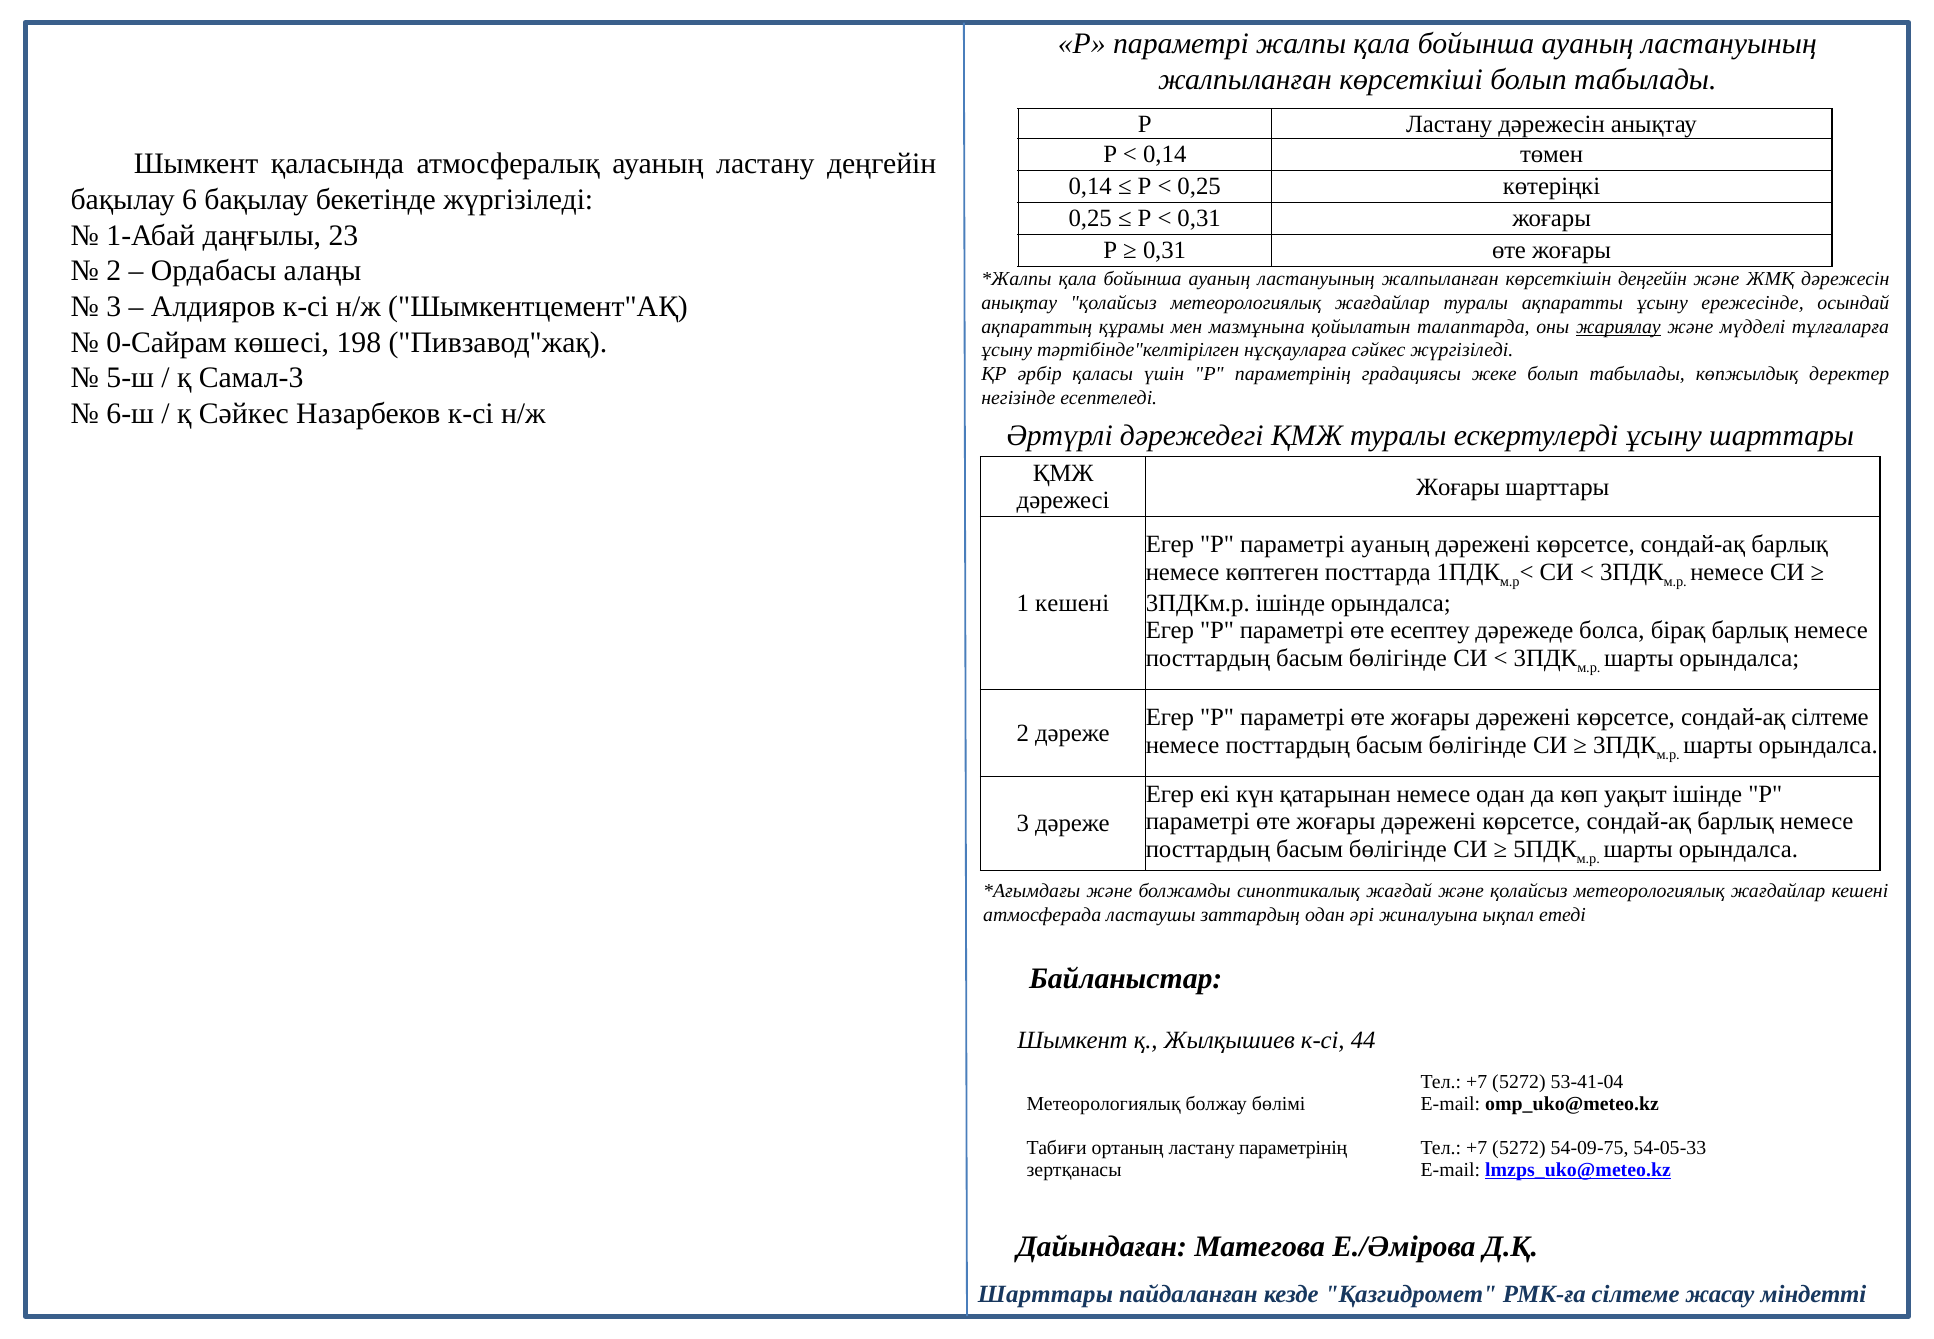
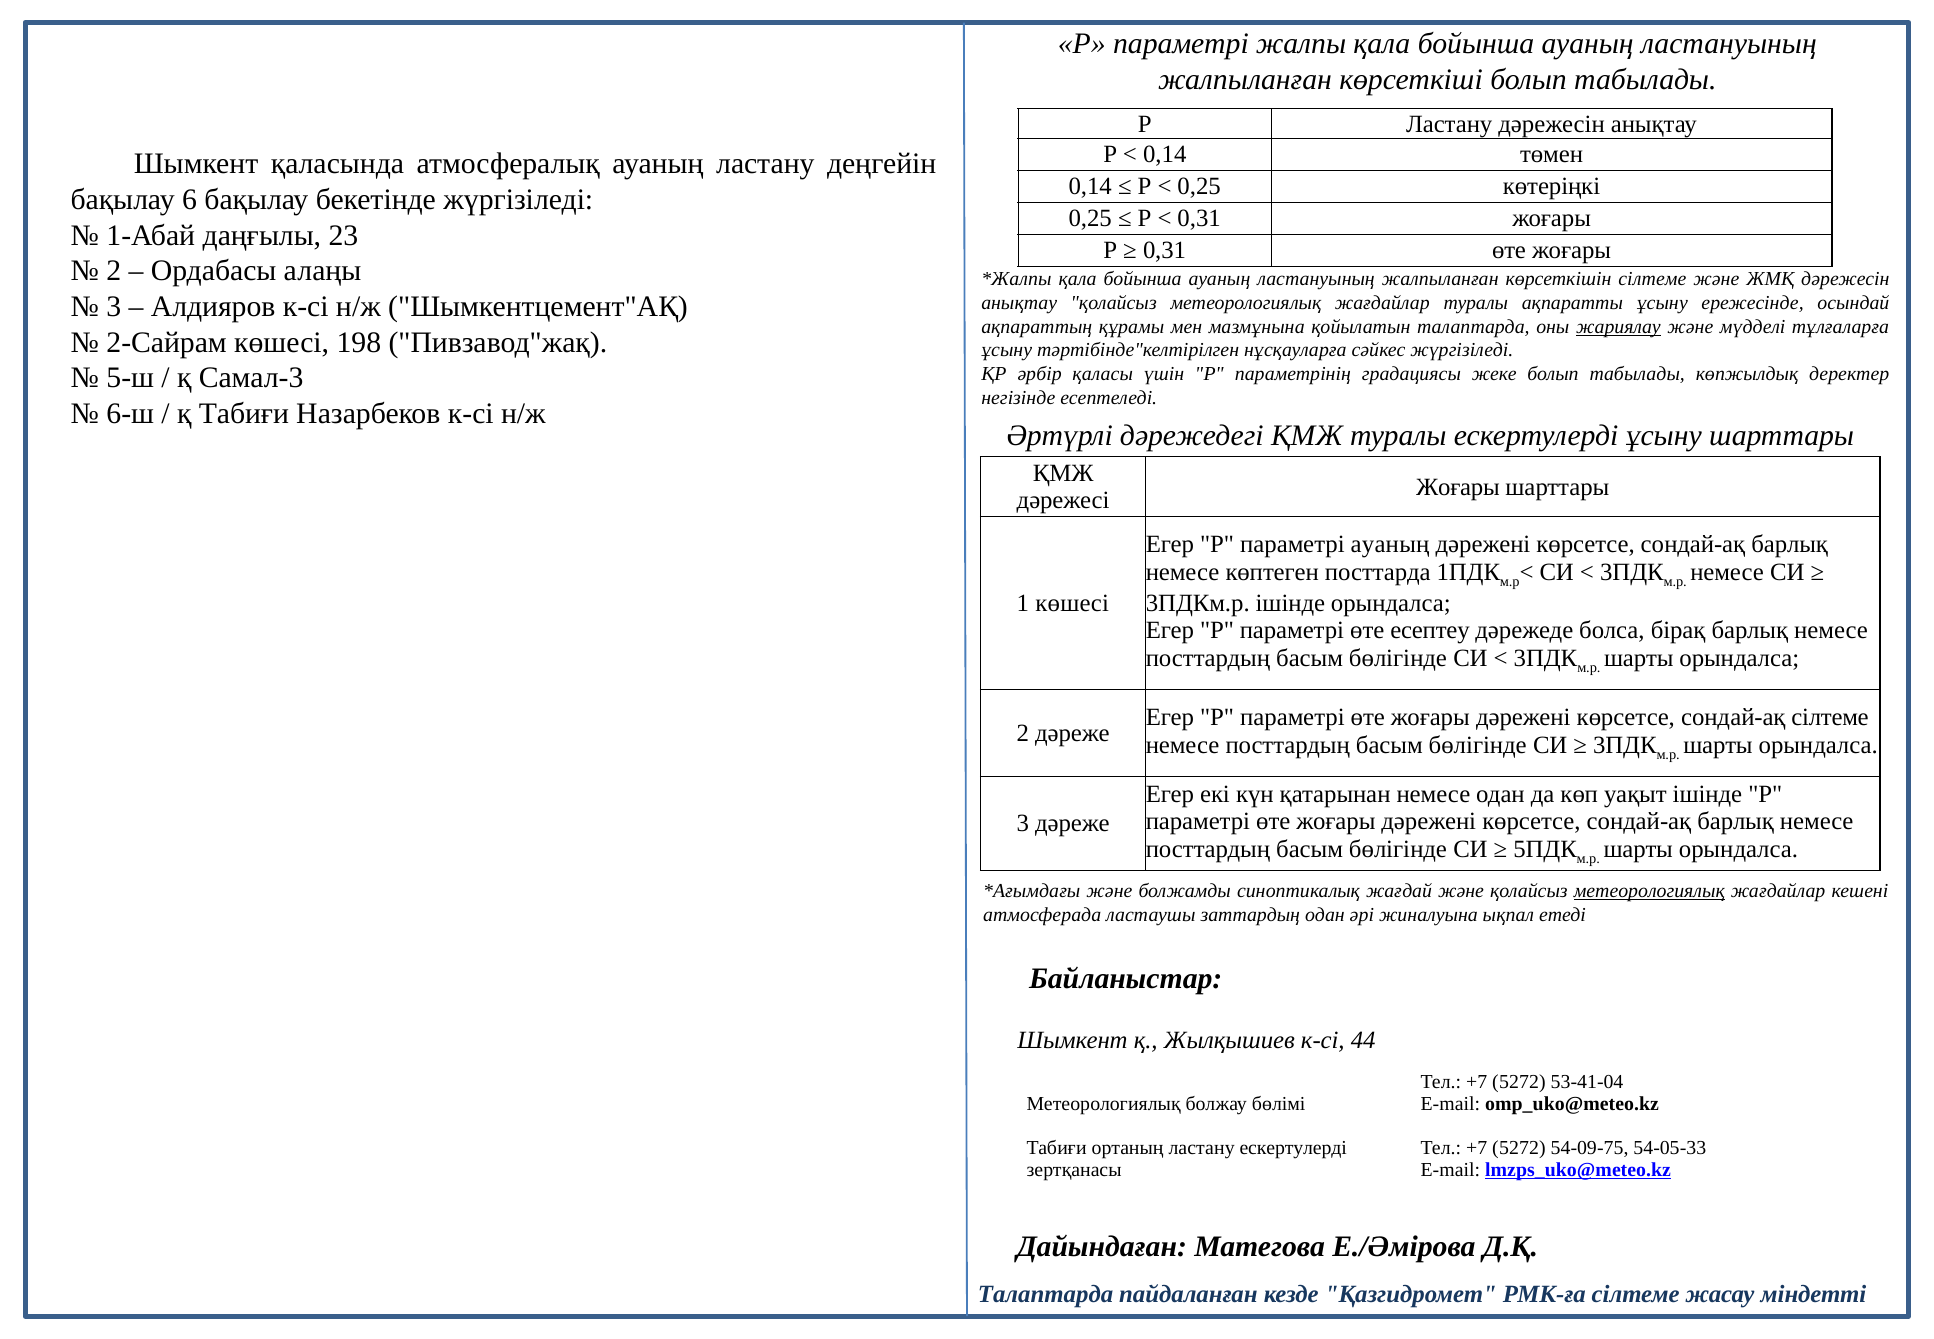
көрсеткішін деңгейін: деңгейін -> сілтеме
0-Сайрам: 0-Сайрам -> 2-Сайрам
қ Сәйкес: Сәйкес -> Табиғи
1 кешені: кешені -> көшесі
метеорологиялық at (1649, 891) underline: none -> present
ластану параметрінің: параметрінің -> ескертулерді
Шарттары at (1045, 1295): Шарттары -> Талаптарда
